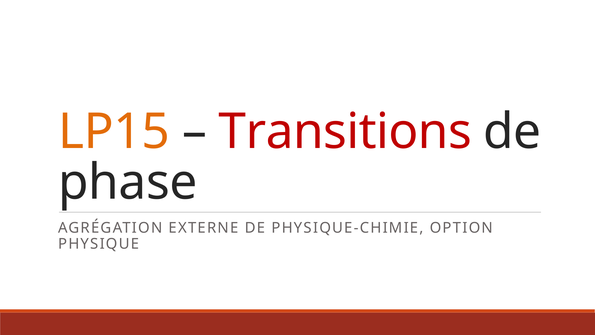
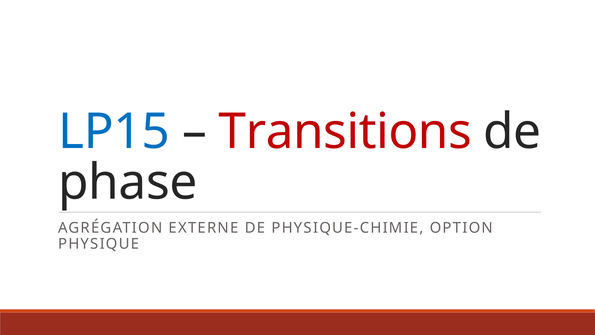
LP15 colour: orange -> blue
